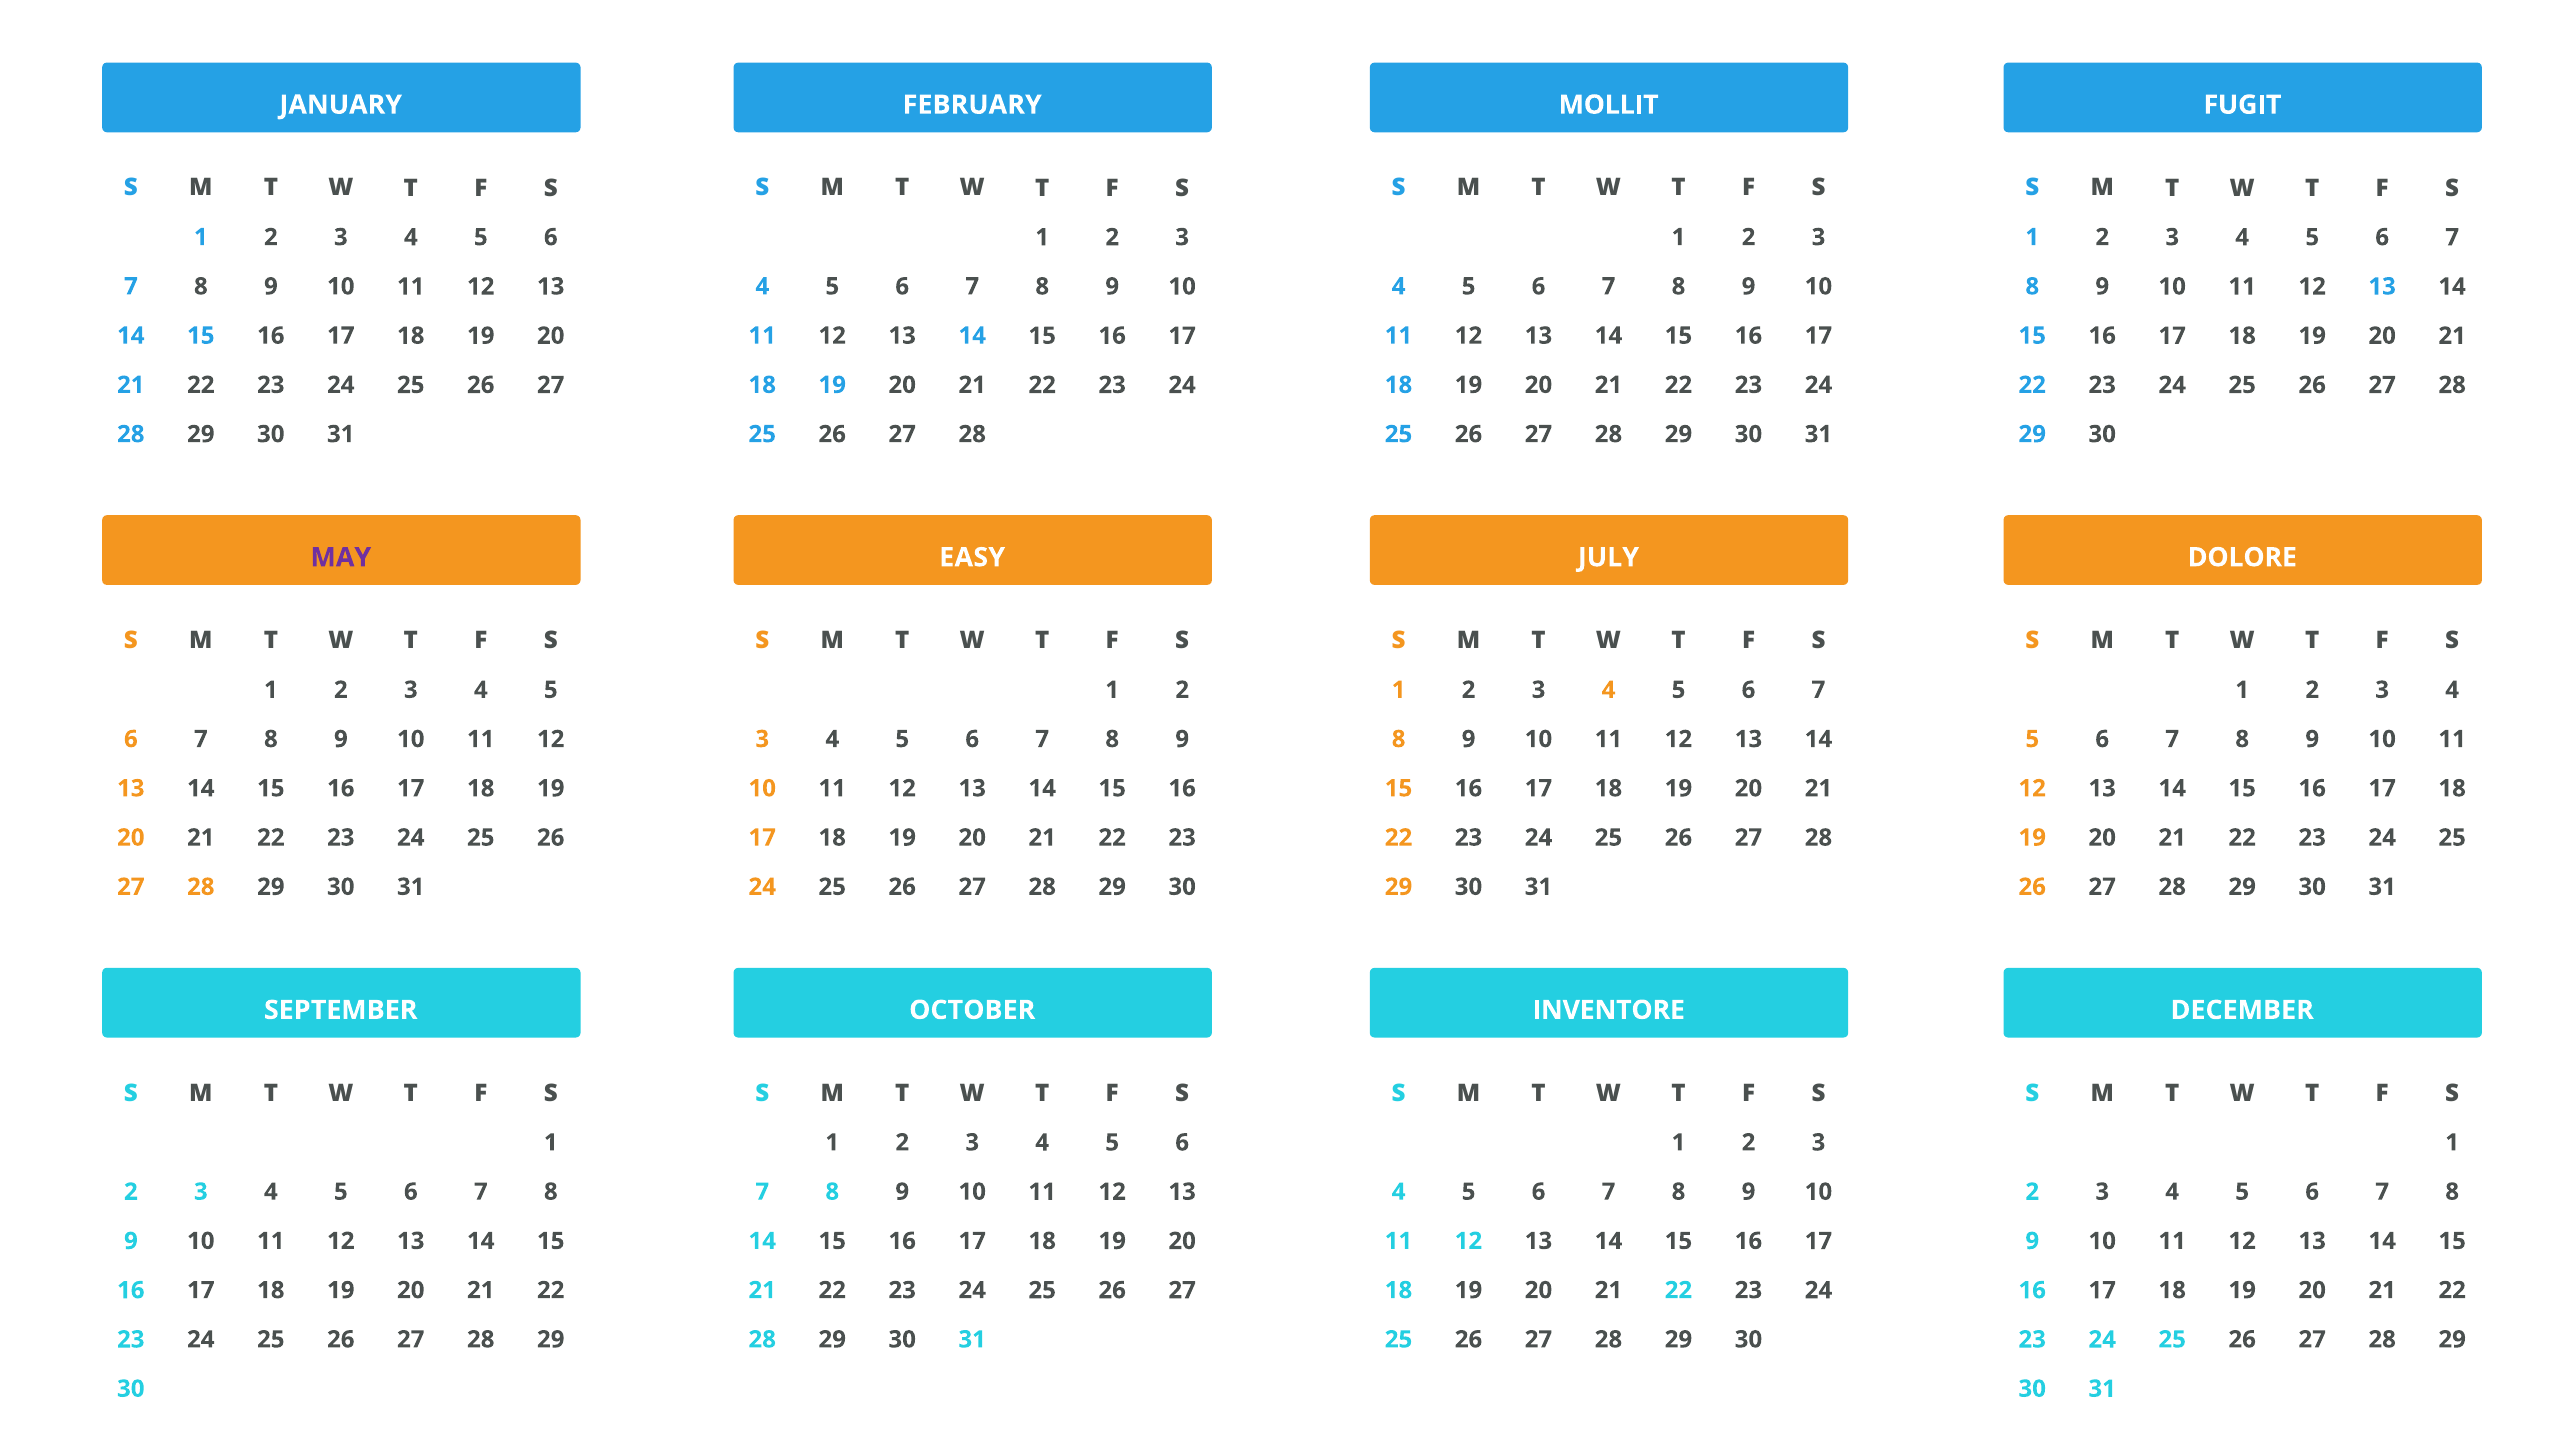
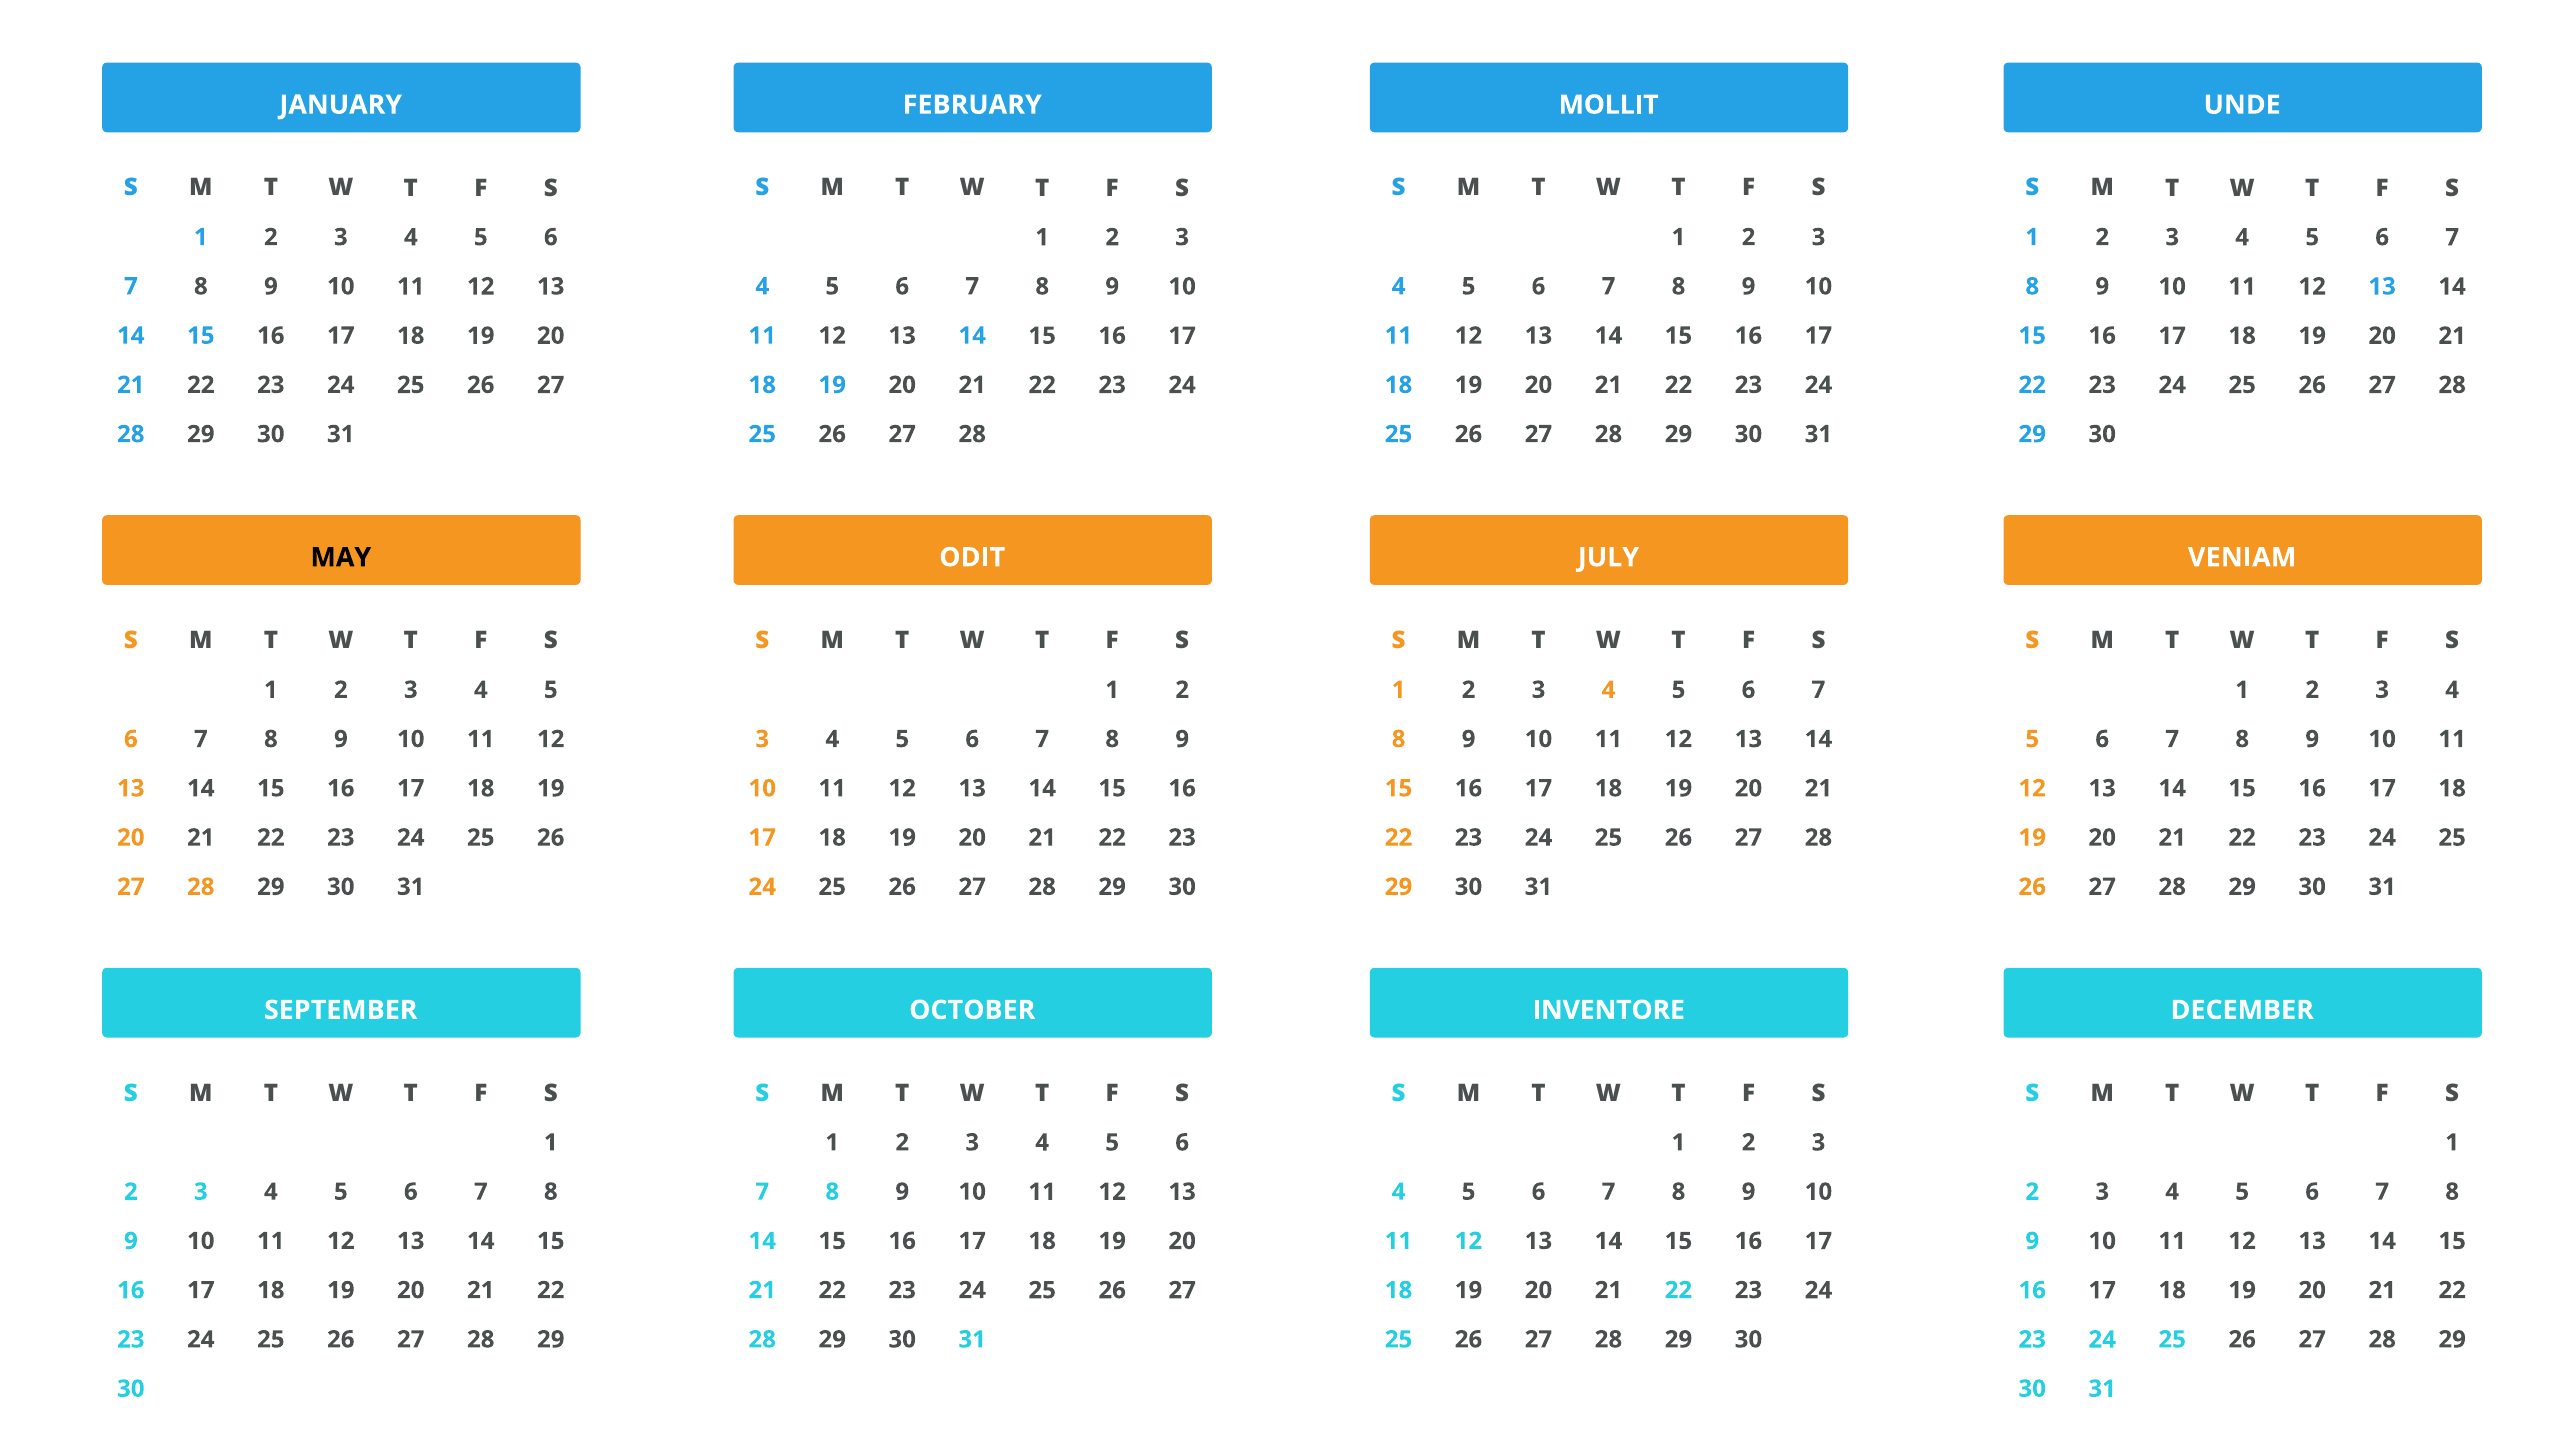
FUGIT: FUGIT -> UNDE
MAY colour: purple -> black
EASY: EASY -> ODIT
DOLORE: DOLORE -> VENIAM
